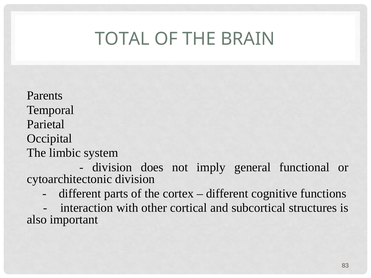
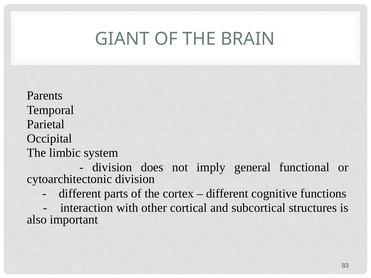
TOTAL: TOTAL -> GIANT
